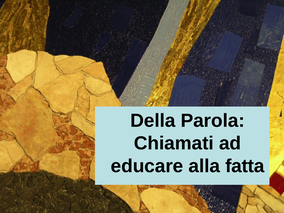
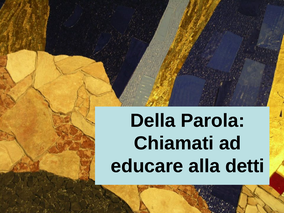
fatta: fatta -> detti
